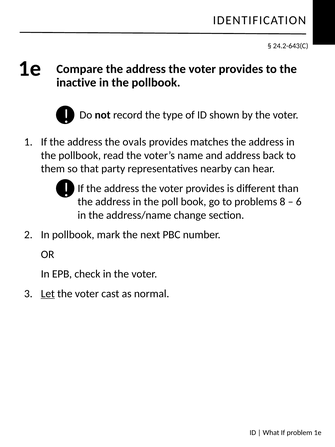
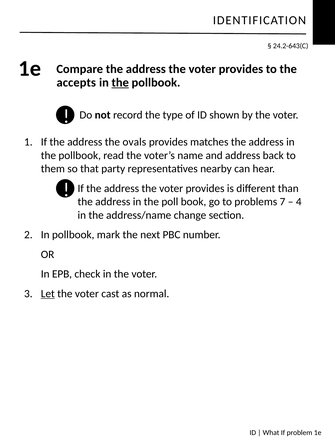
inactive: inactive -> accepts
the at (120, 82) underline: none -> present
8: 8 -> 7
6: 6 -> 4
